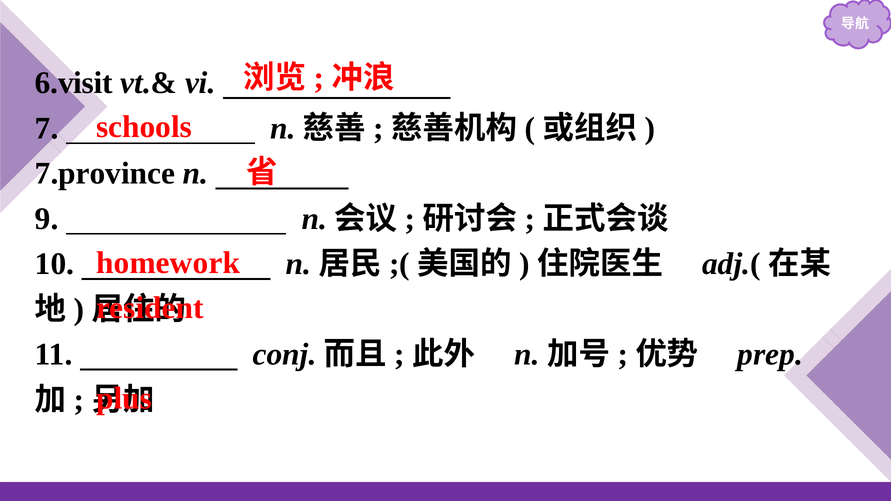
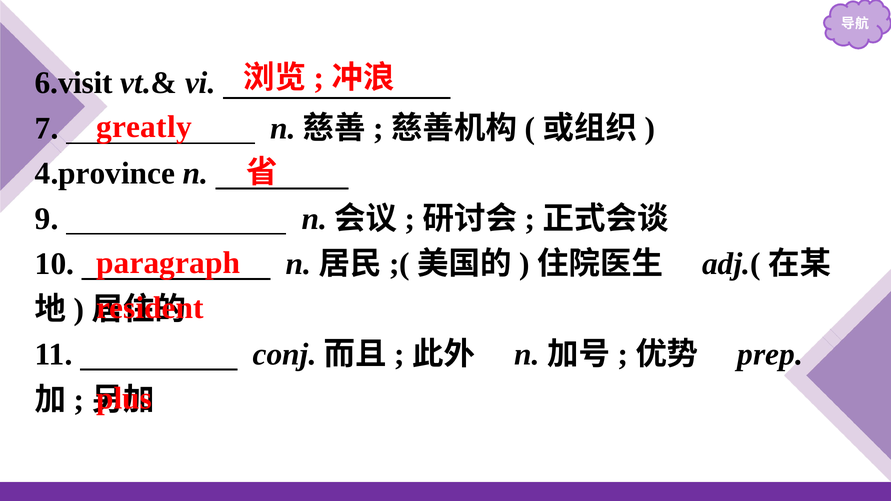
schools: schools -> greatly
7.province: 7.province -> 4.province
homework: homework -> paragraph
